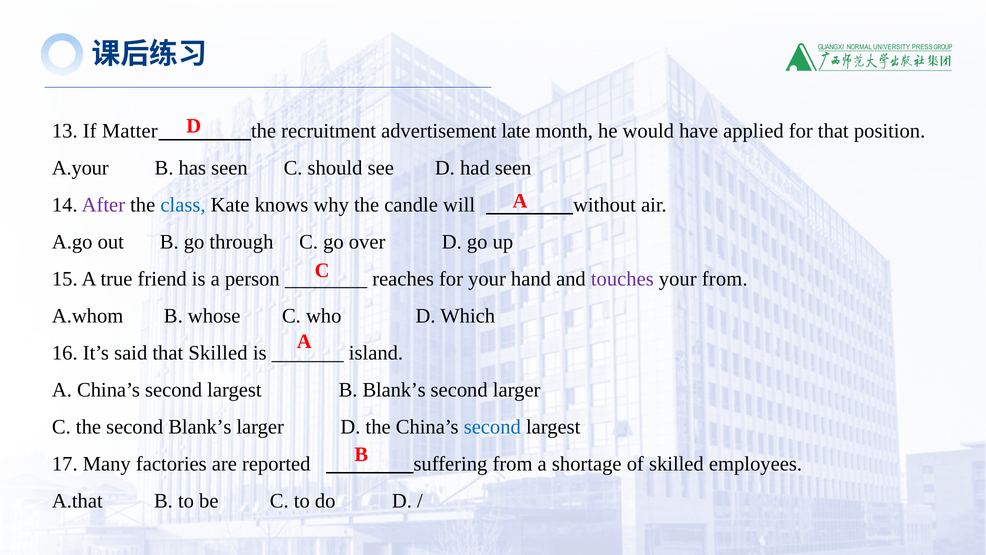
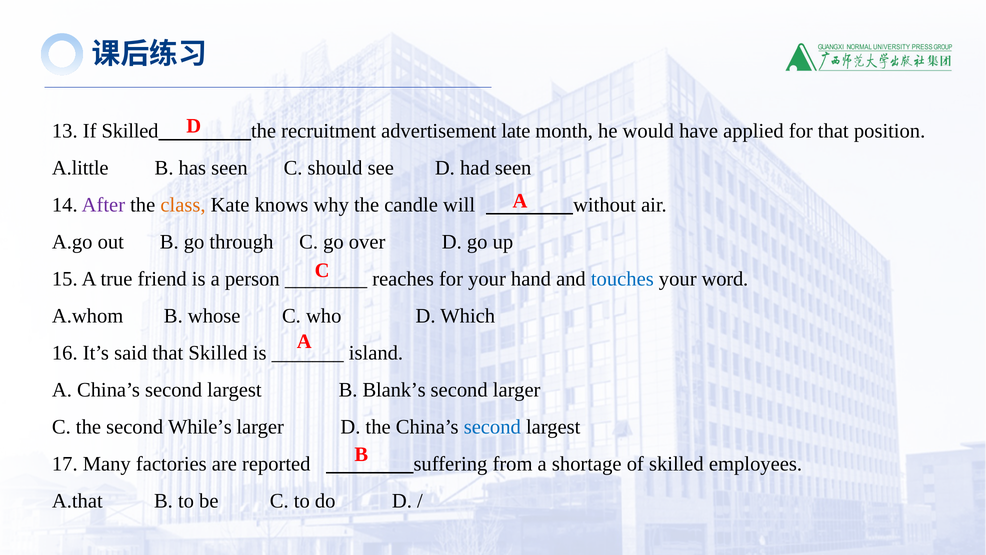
If Matter: Matter -> Skilled
A.your: A.your -> A.little
class colour: blue -> orange
touches colour: purple -> blue
your from: from -> word
second Blank’s: Blank’s -> While’s
